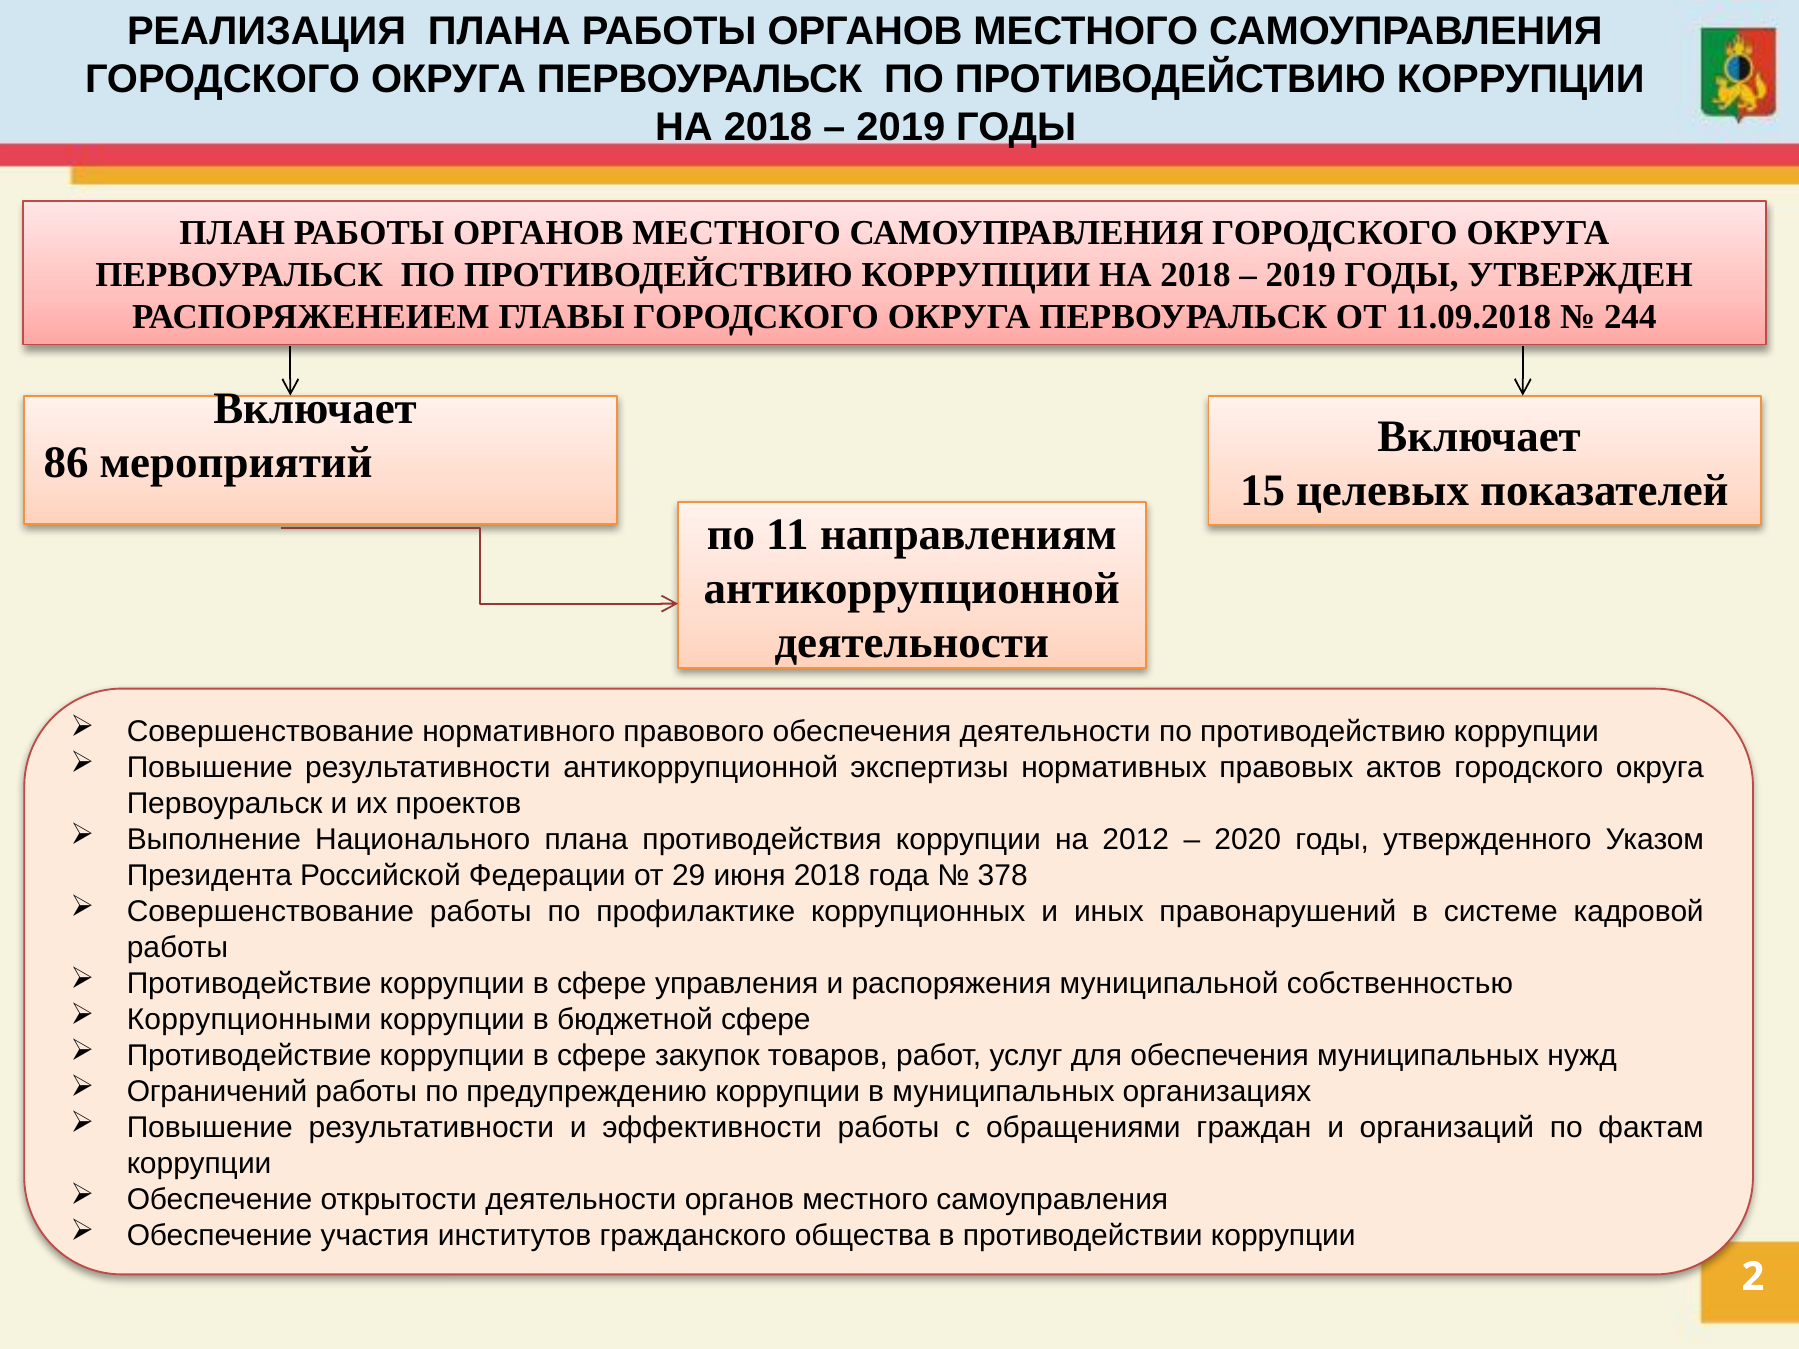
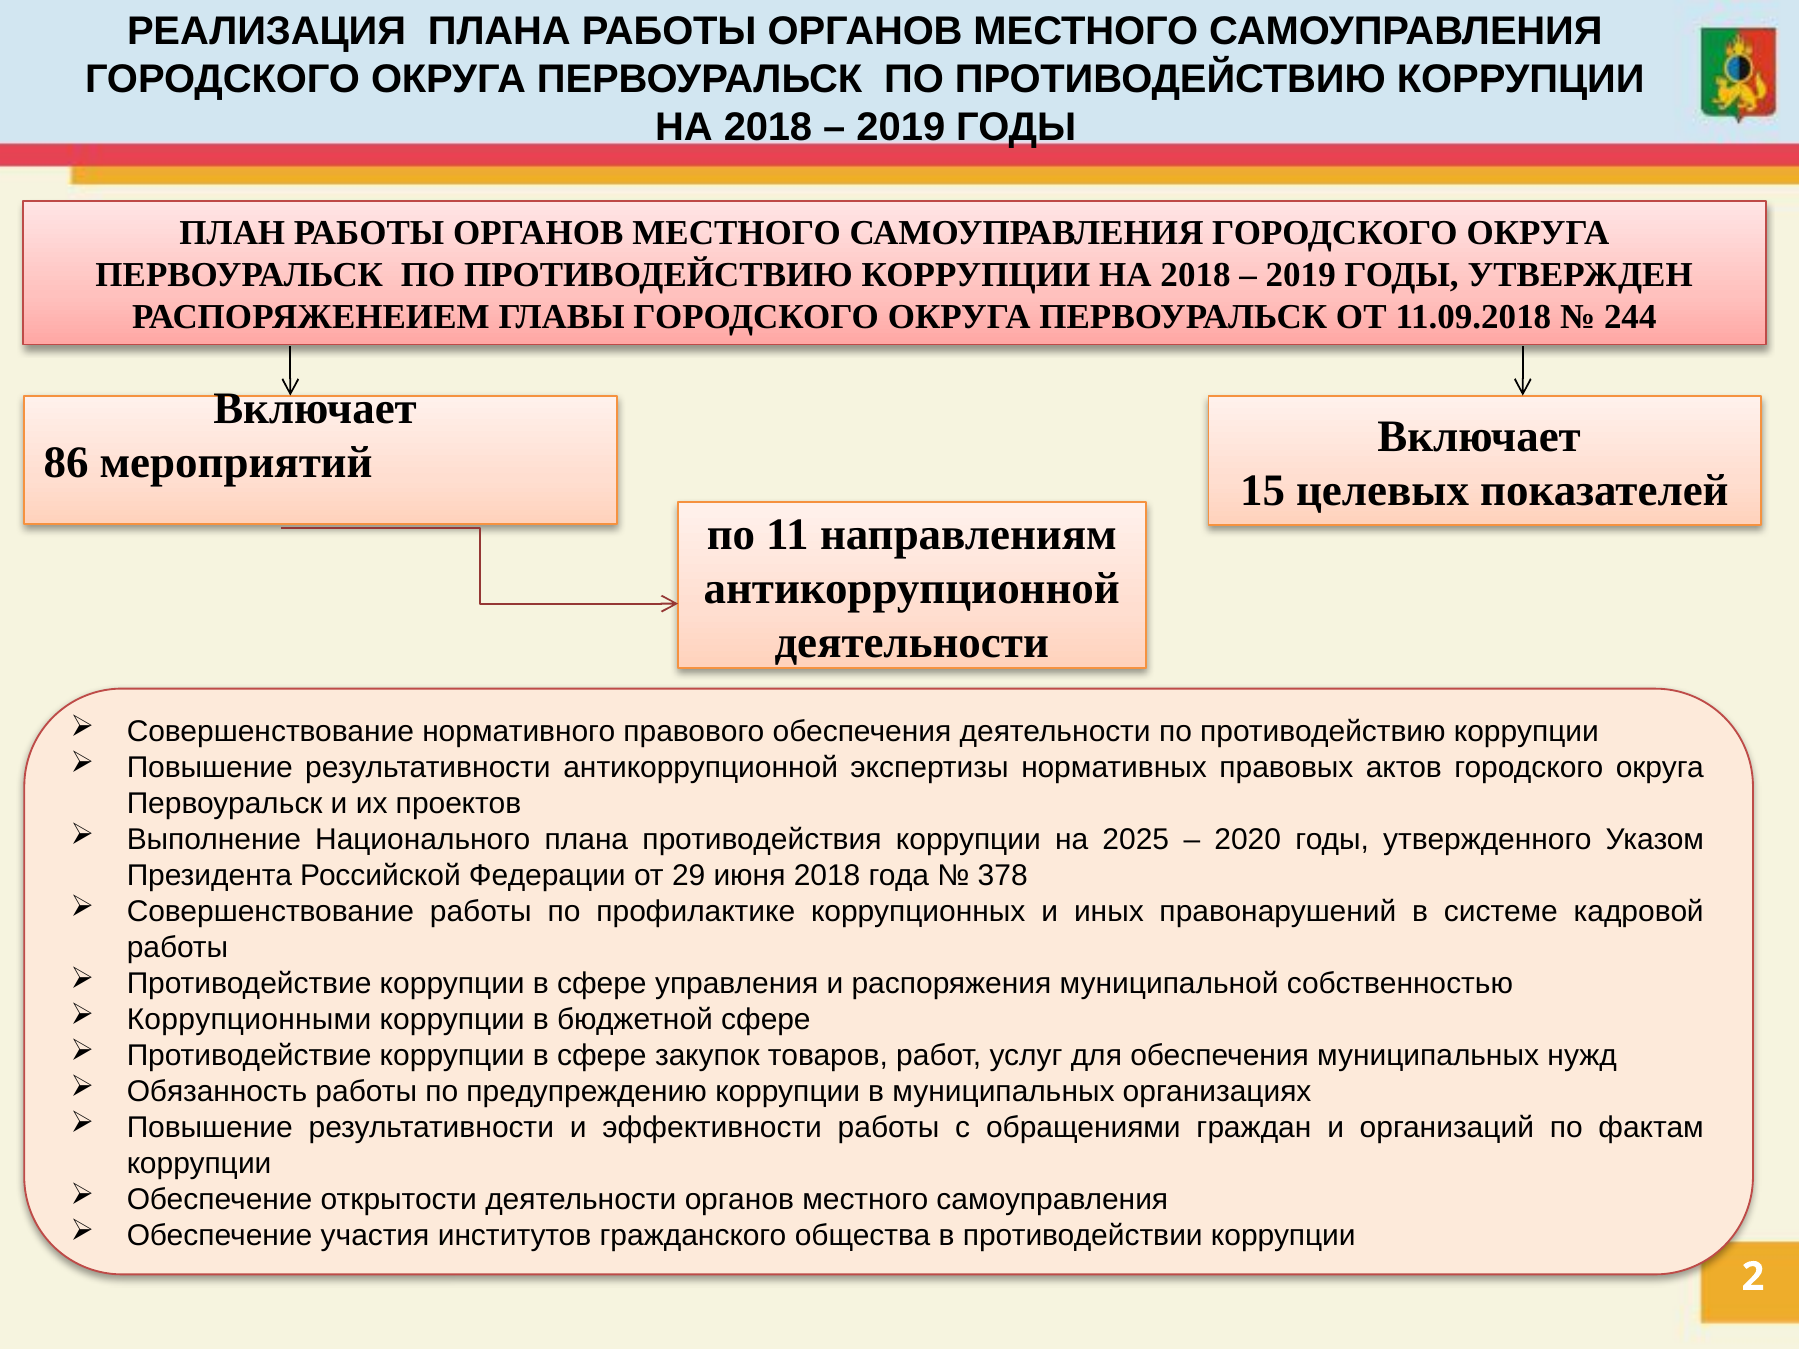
2012: 2012 -> 2025
Ограничений: Ограничений -> Обязанность
